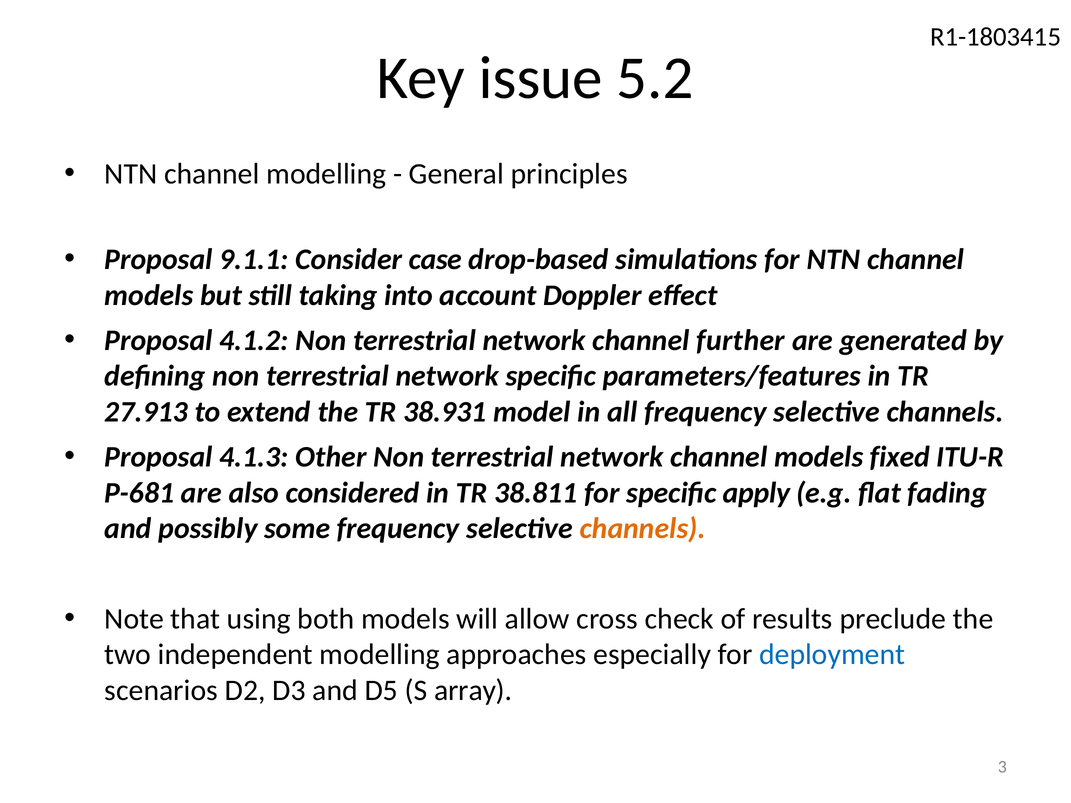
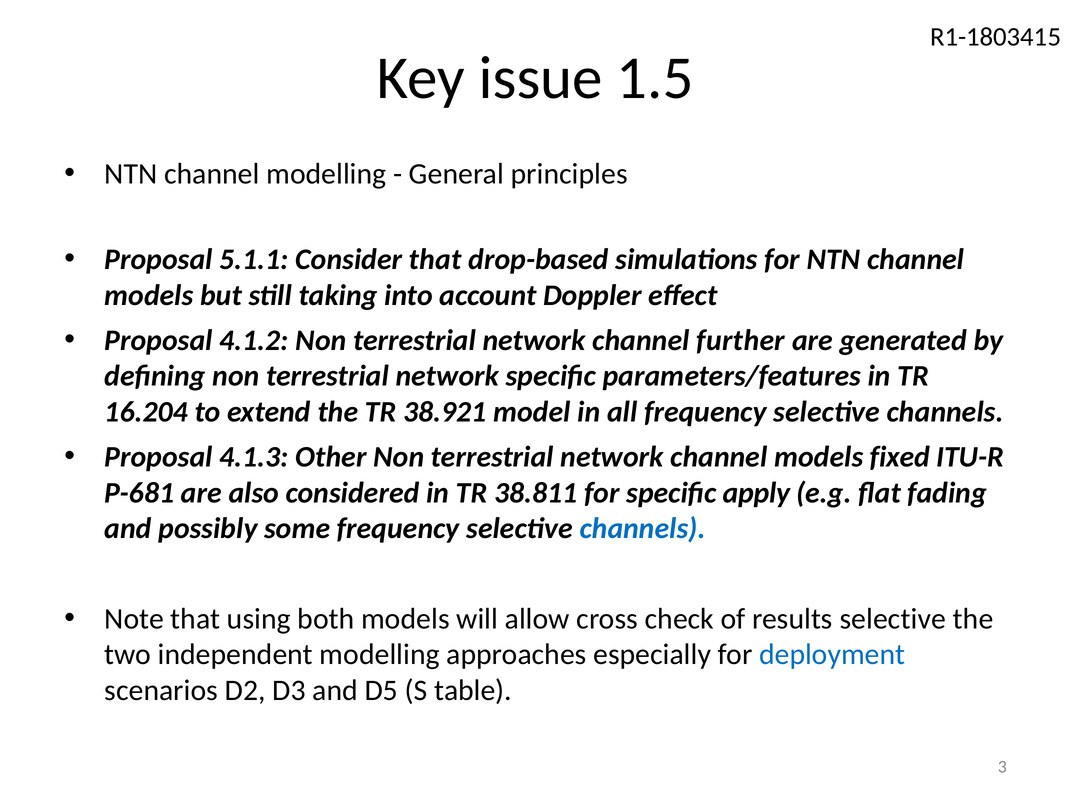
5.2: 5.2 -> 1.5
9.1.1: 9.1.1 -> 5.1.1
Consider case: case -> that
27.913: 27.913 -> 16.204
38.931: 38.931 -> 38.921
channels at (643, 529) colour: orange -> blue
results preclude: preclude -> selective
array: array -> table
